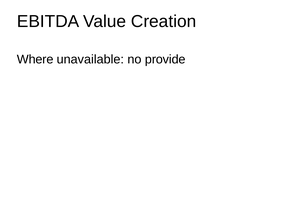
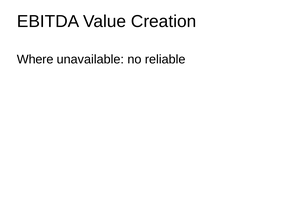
provide: provide -> reliable
